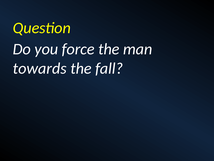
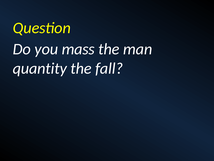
force: force -> mass
towards: towards -> quantity
